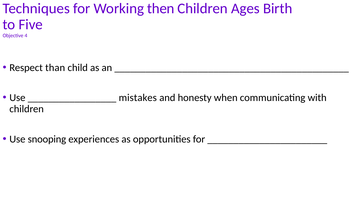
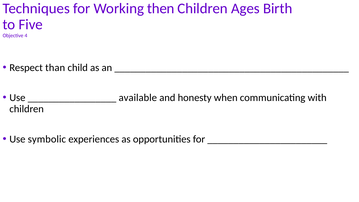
mistakes: mistakes -> available
snooping: snooping -> symbolic
